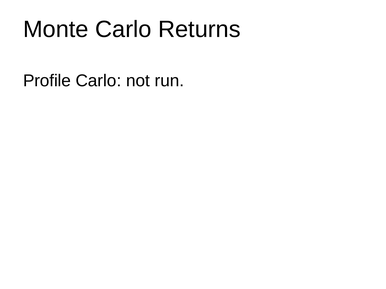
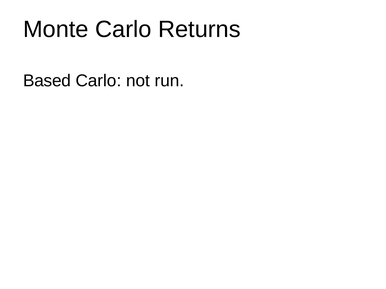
Profile: Profile -> Based
